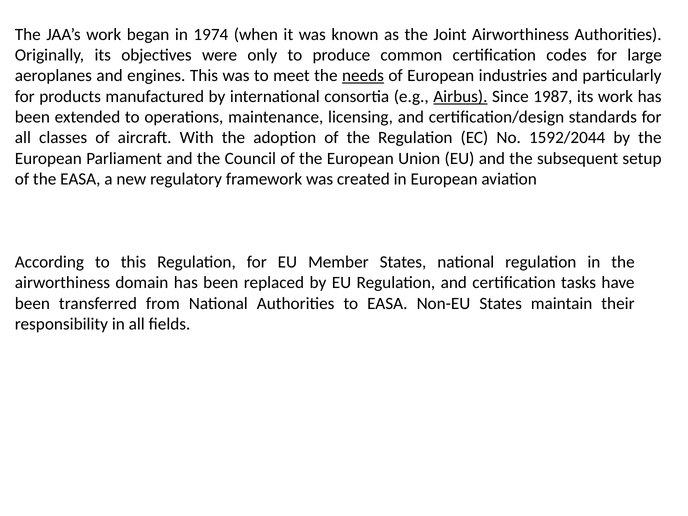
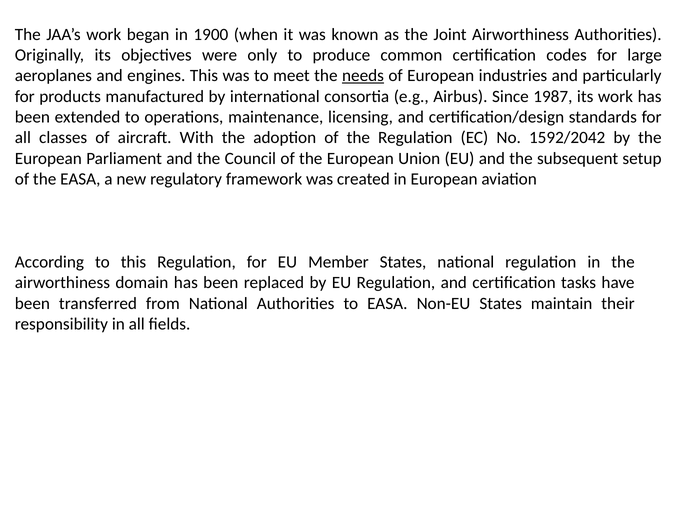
1974: 1974 -> 1900
Airbus underline: present -> none
1592/2044: 1592/2044 -> 1592/2042
